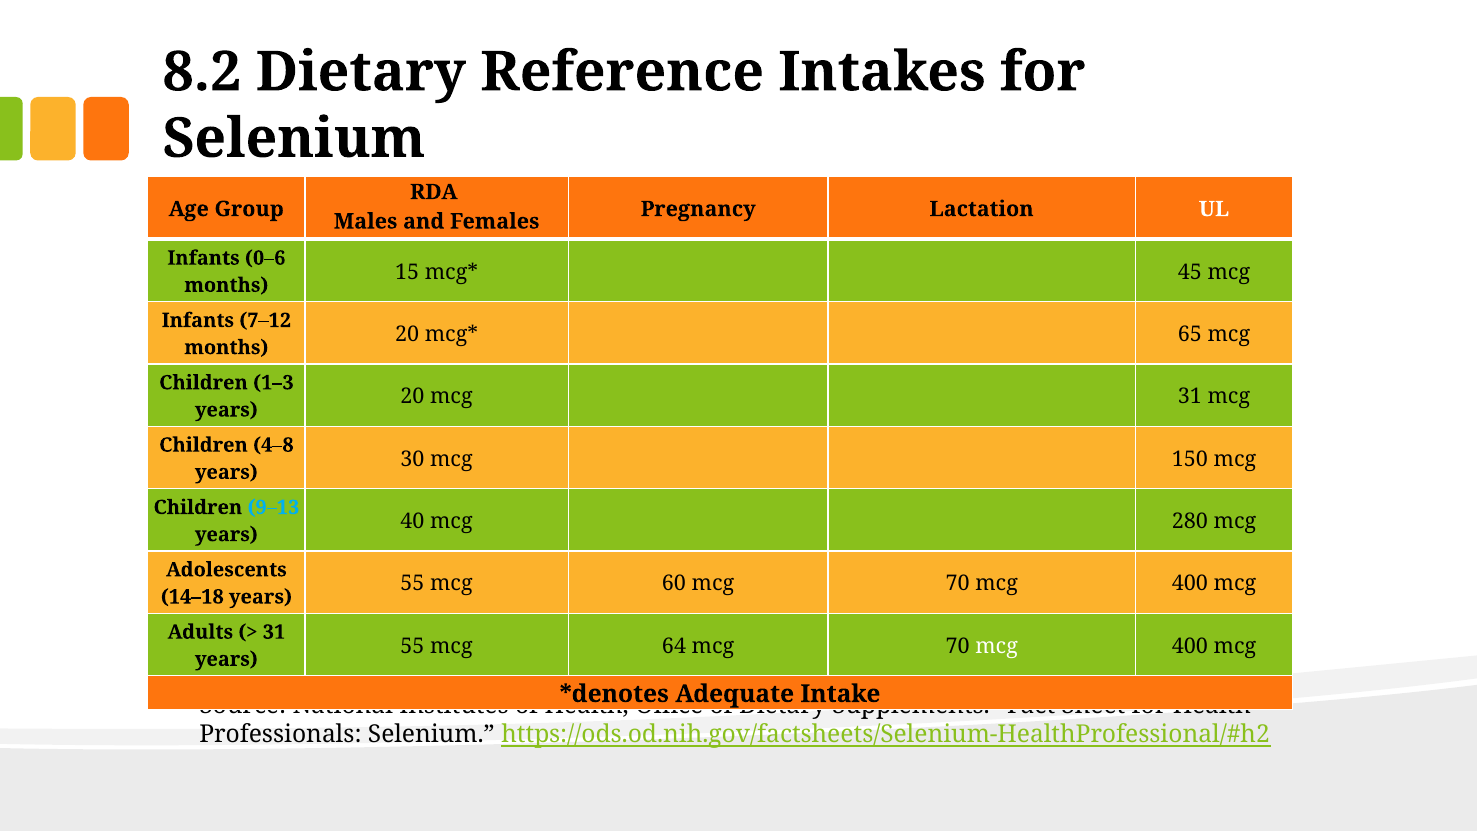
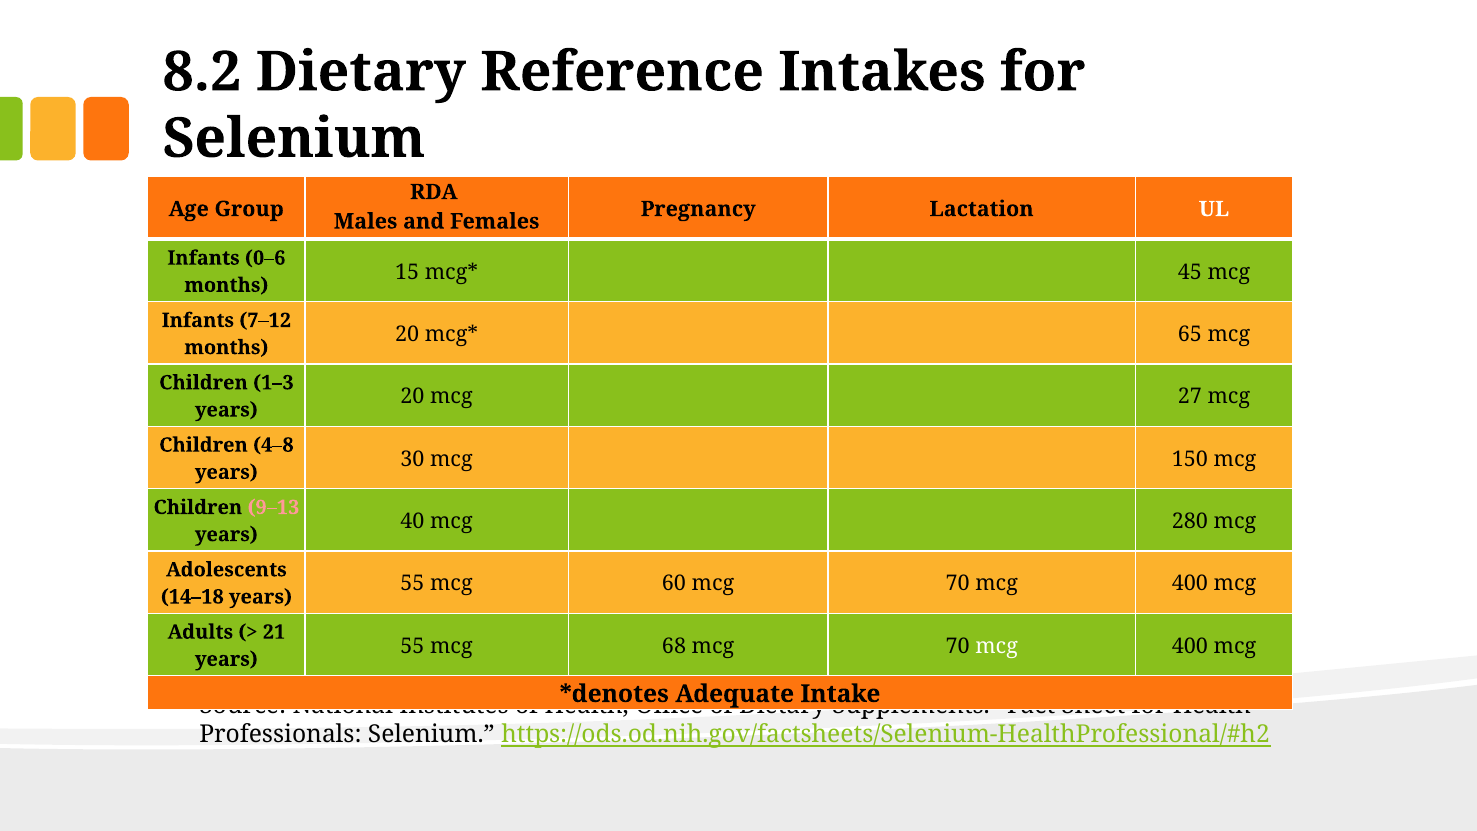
mcg 31: 31 -> 27
9–13 colour: light blue -> pink
31 at (274, 632): 31 -> 21
64: 64 -> 68
